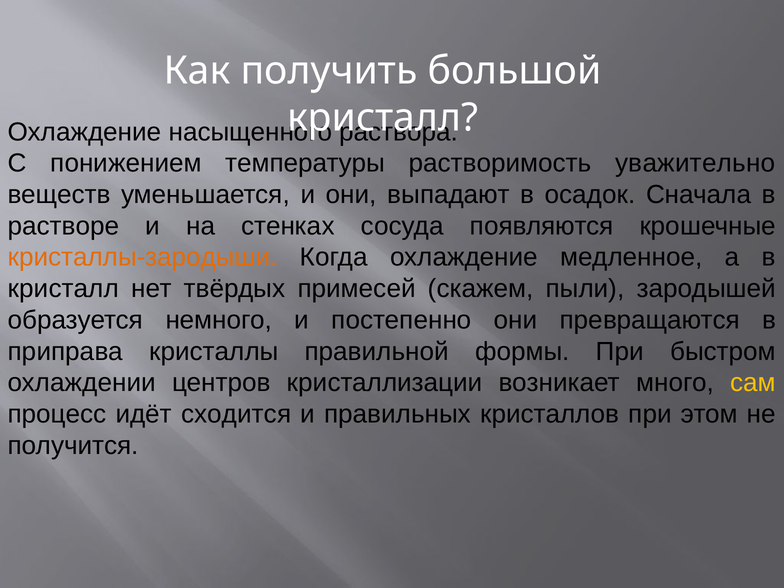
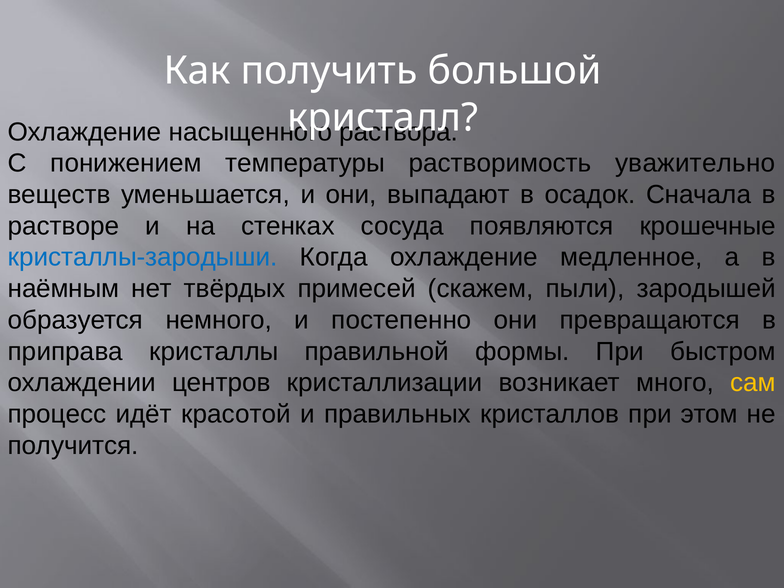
кристаллы-зародыши colour: orange -> blue
кристалл at (63, 289): кристалл -> наёмным
сходится: сходится -> красотой
